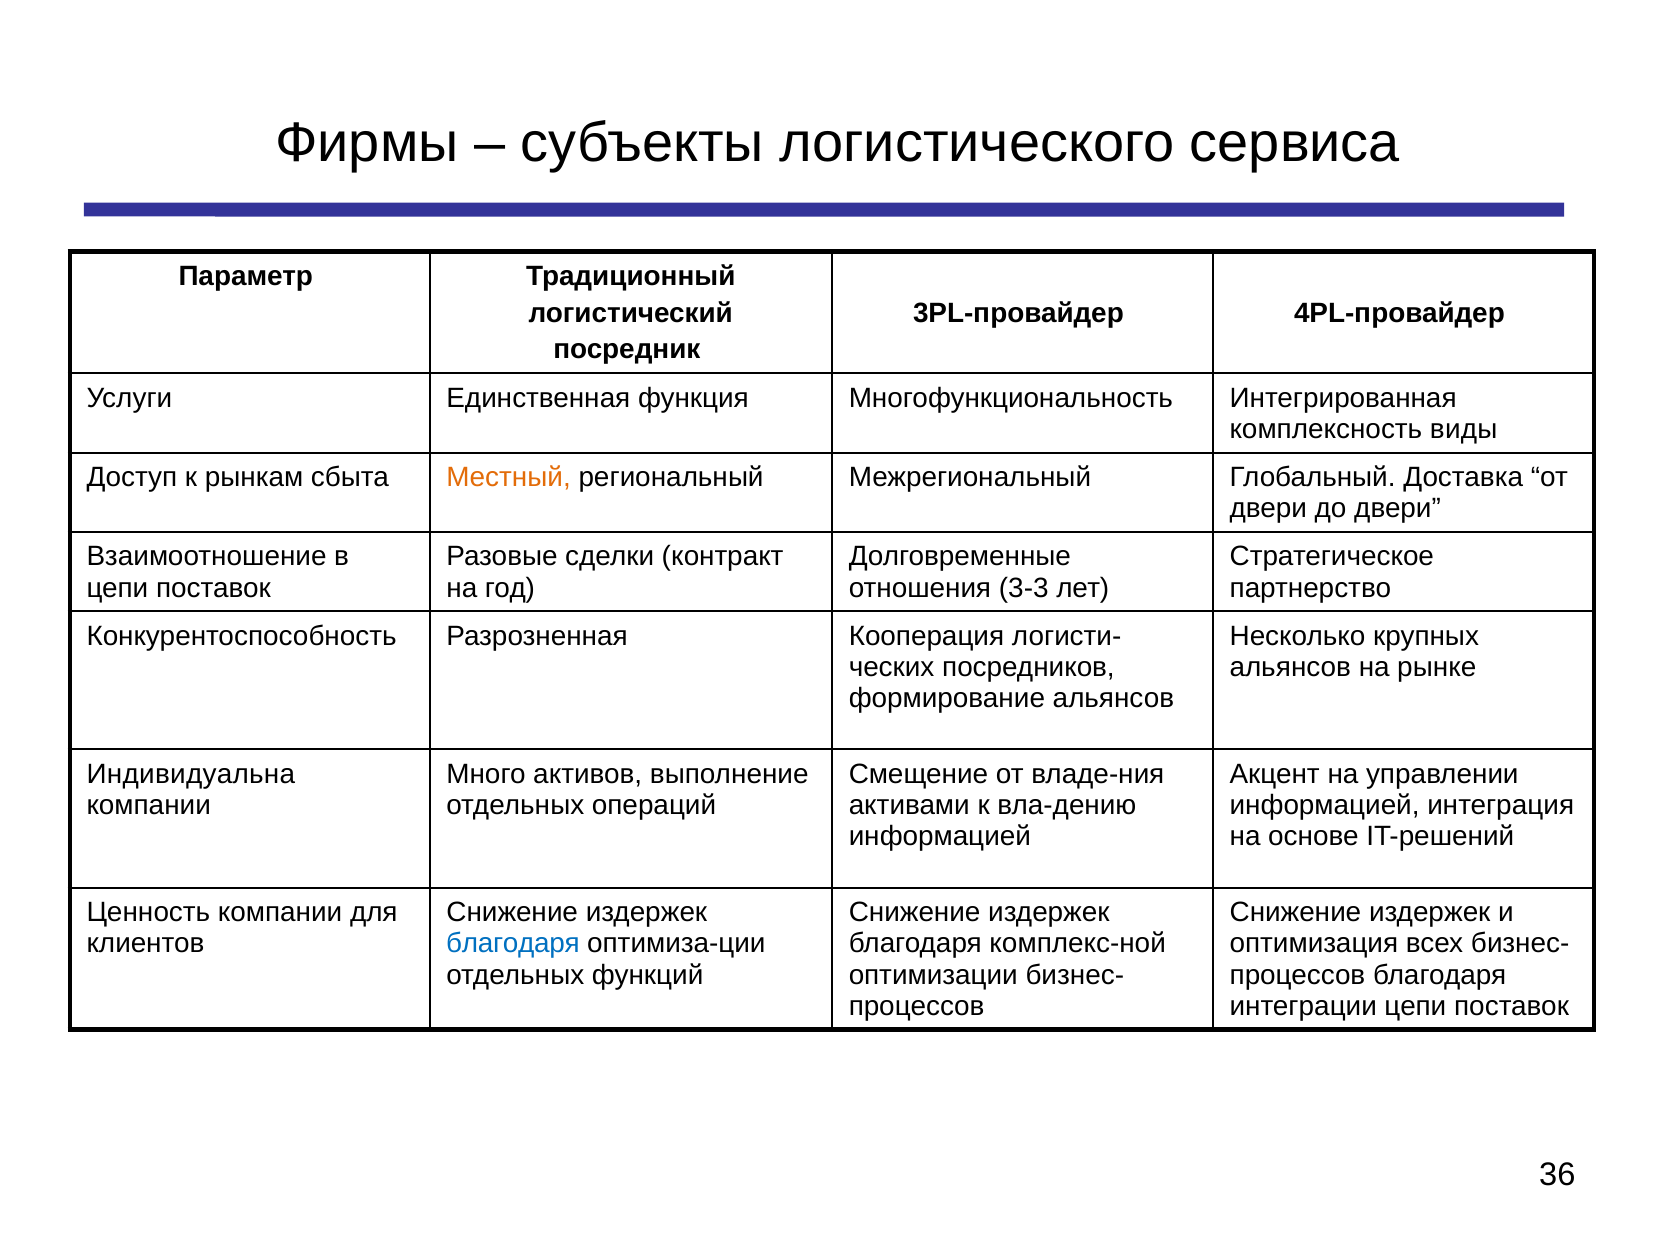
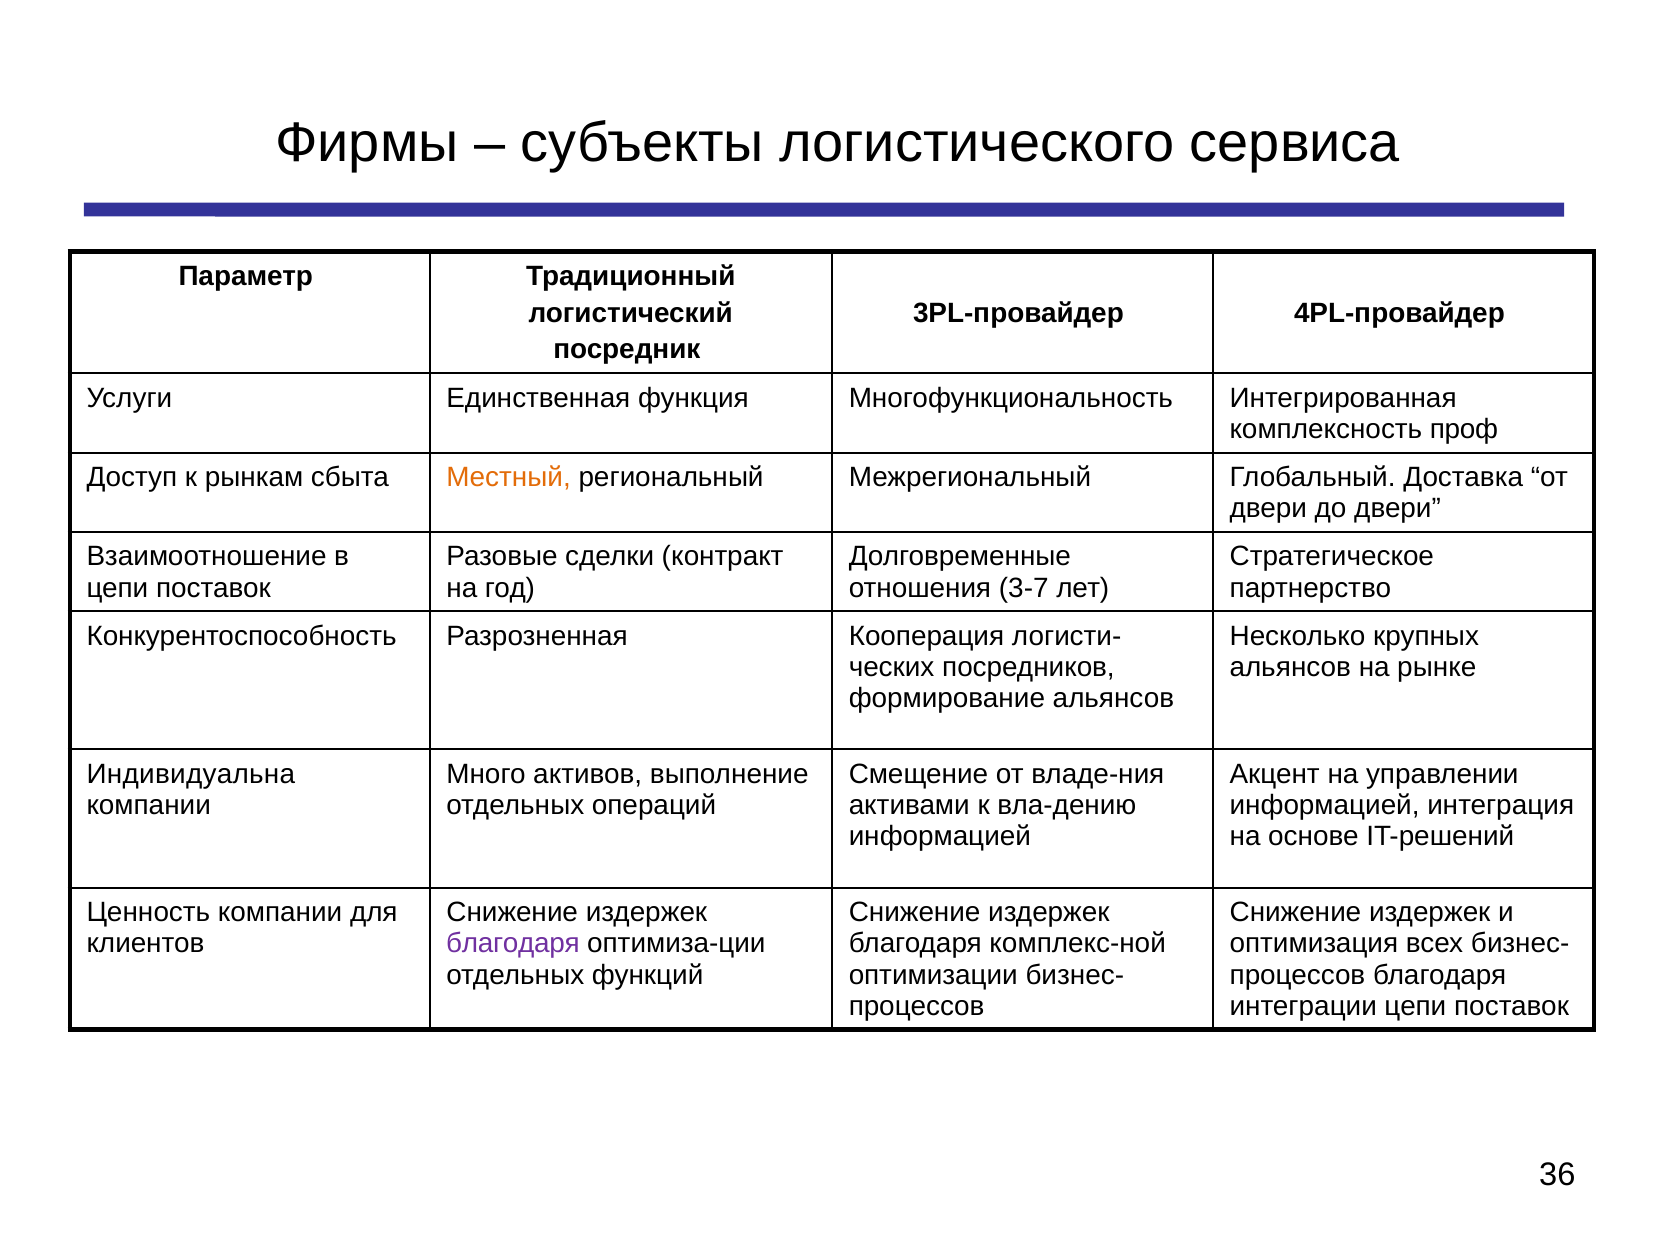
виды: виды -> проф
3-3: 3-3 -> 3-7
благодаря at (513, 944) colour: blue -> purple
